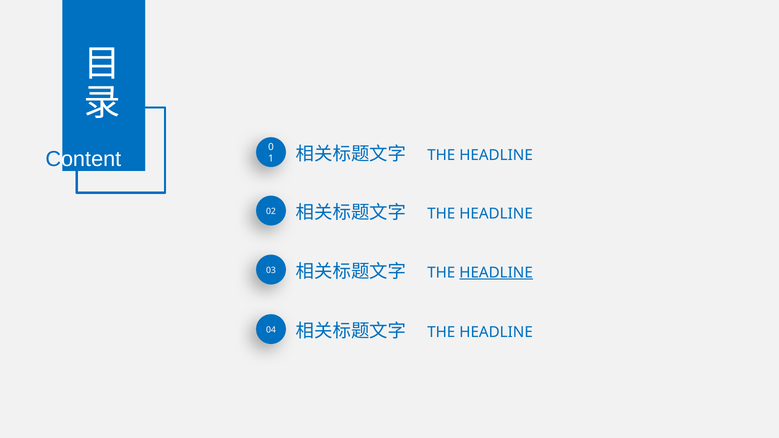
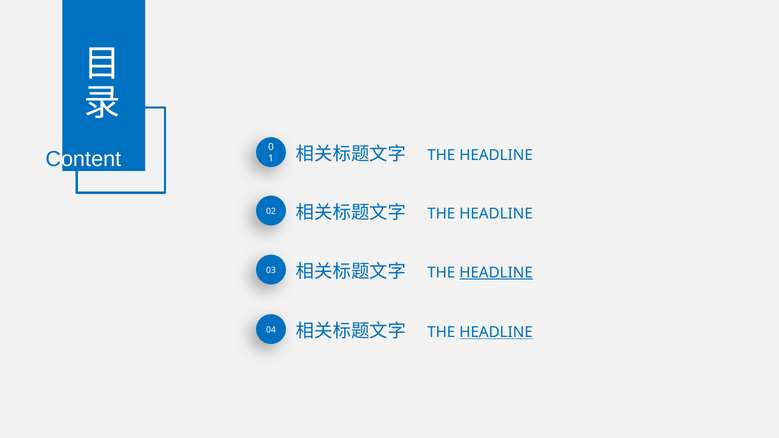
HEADLINE at (496, 332) underline: none -> present
